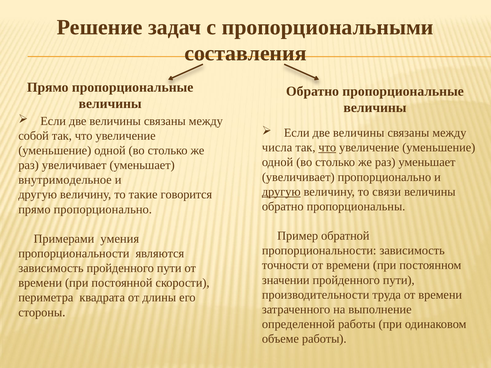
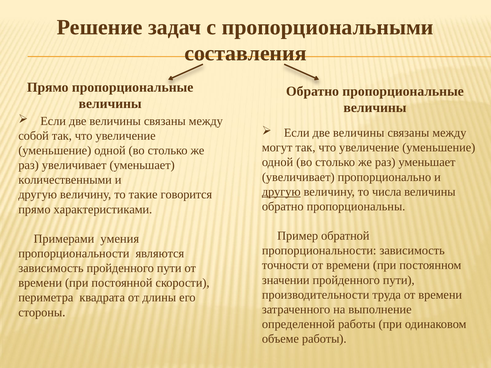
числа: числа -> могут
что at (327, 148) underline: present -> none
внутримодельное: внутримодельное -> количественными
связи: связи -> числа
прямо пропорционально: пропорционально -> характеристиками
